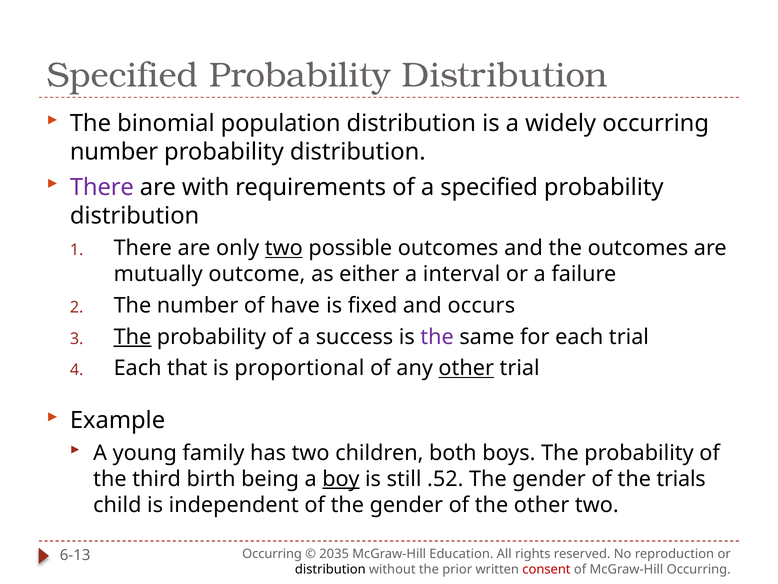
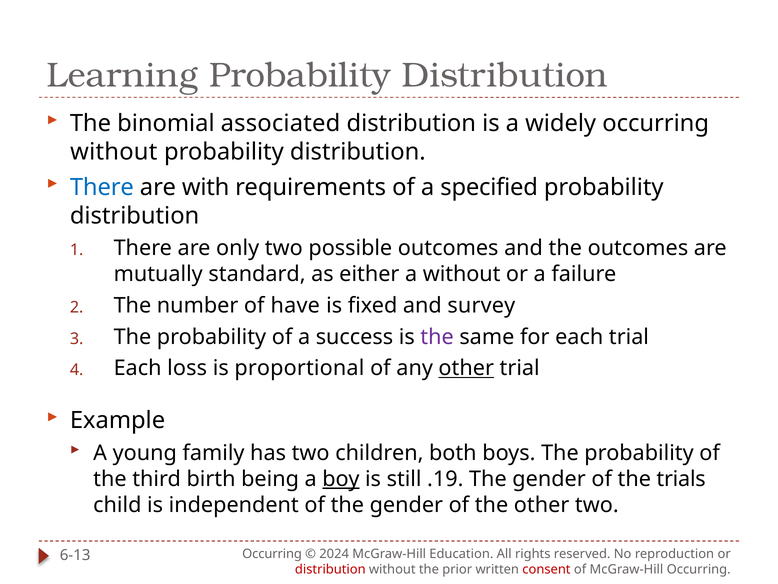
Specified at (122, 75): Specified -> Learning
population: population -> associated
number at (114, 152): number -> without
There at (102, 187) colour: purple -> blue
two at (284, 248) underline: present -> none
outcome: outcome -> standard
a interval: interval -> without
occurs: occurs -> survey
The at (132, 337) underline: present -> none
that: that -> loss
.52: .52 -> .19
2035: 2035 -> 2024
distribution at (330, 569) colour: black -> red
